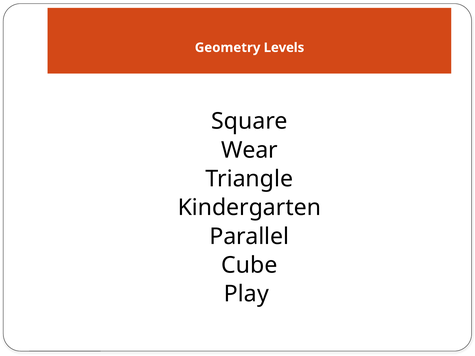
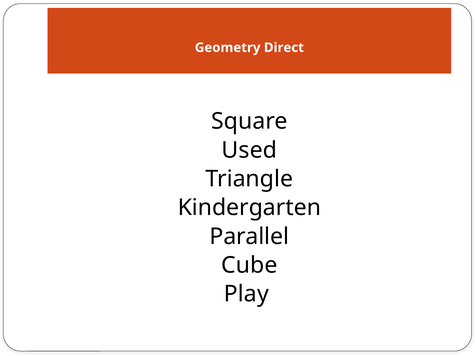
Levels: Levels -> Direct
Wear: Wear -> Used
